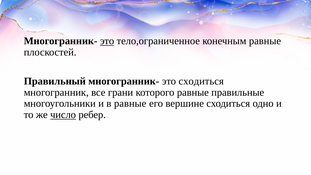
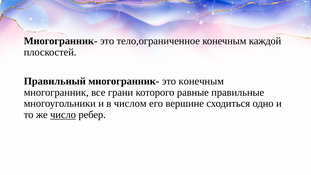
это at (107, 41) underline: present -> none
конечным равные: равные -> каждой
это сходиться: сходиться -> конечным
в равные: равные -> числом
